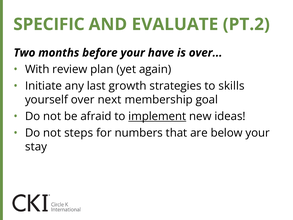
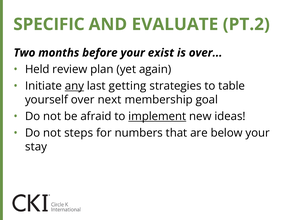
have: have -> exist
With: With -> Held
any underline: none -> present
growth: growth -> getting
skills: skills -> table
